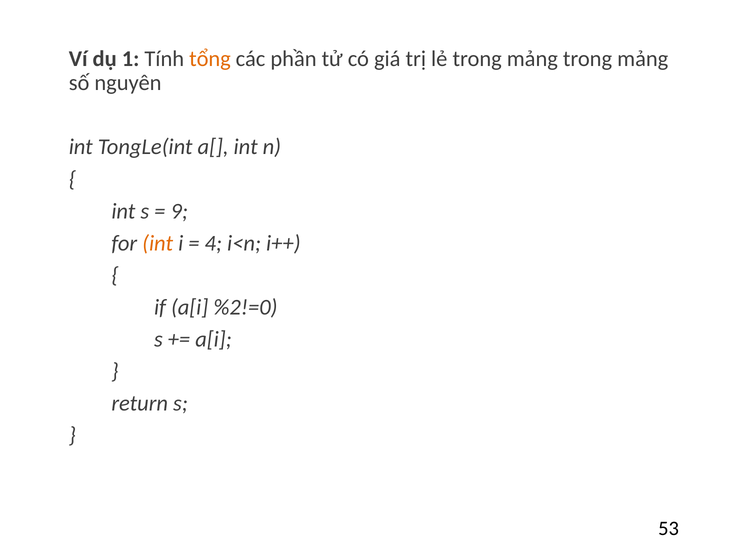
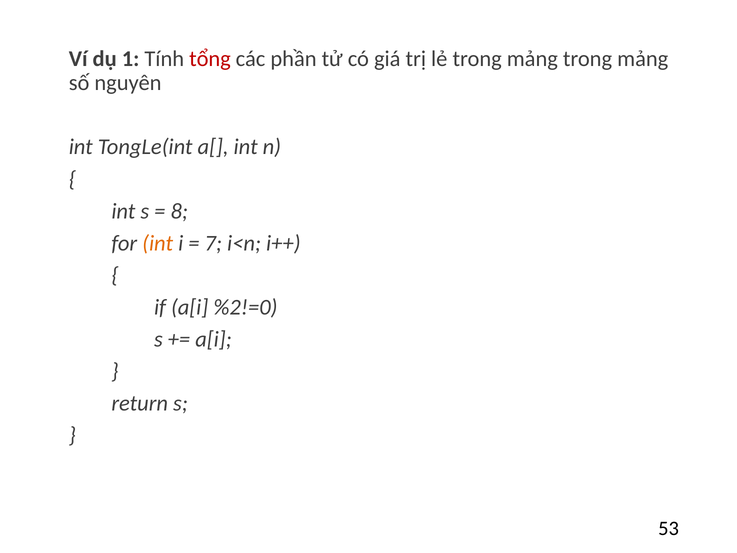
tổng colour: orange -> red
9: 9 -> 8
4: 4 -> 7
